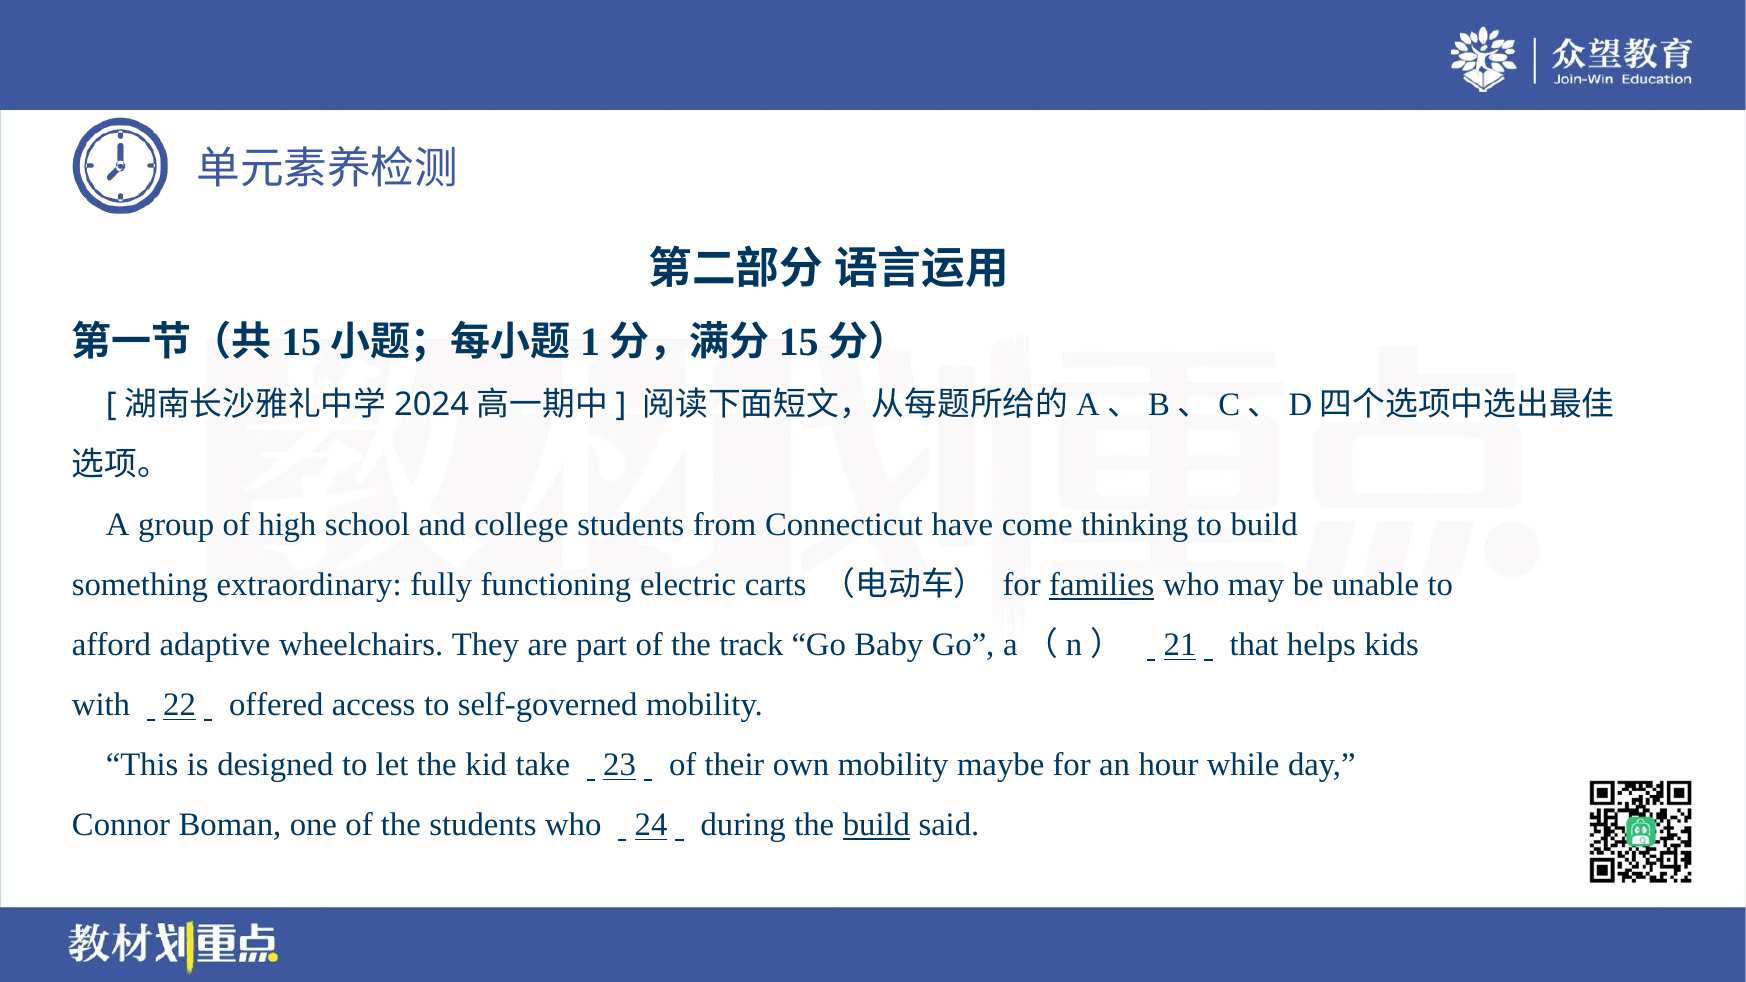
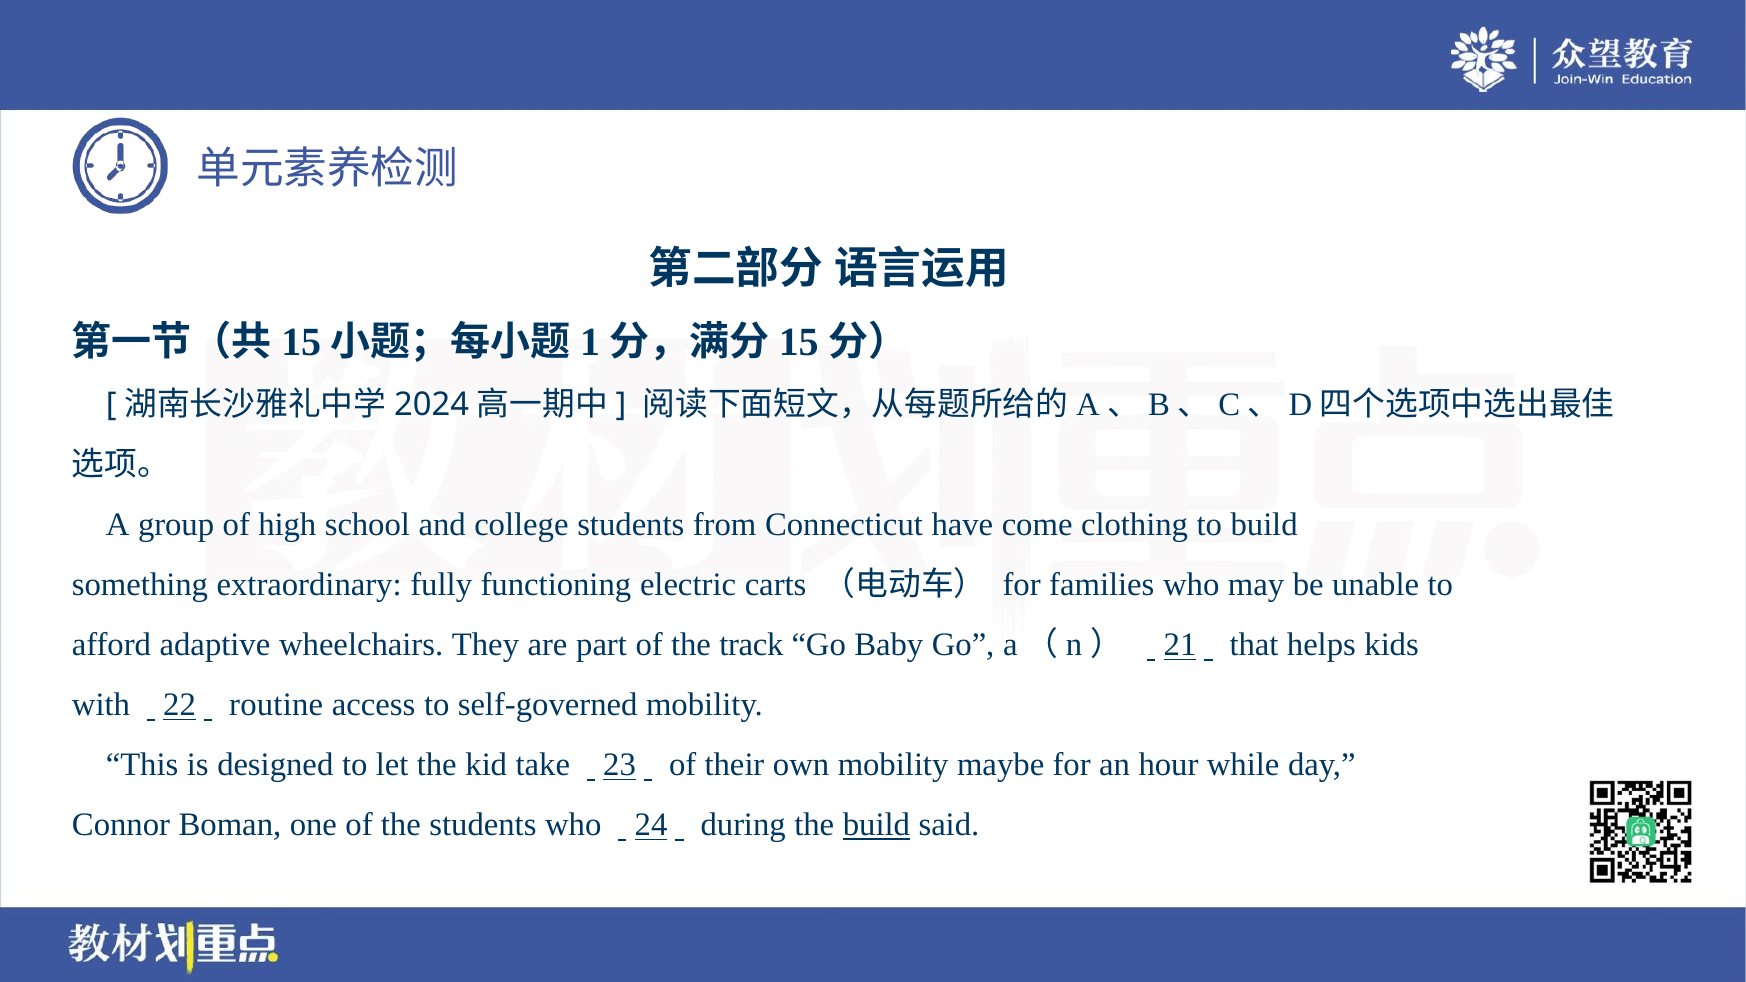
thinking: thinking -> clothing
families underline: present -> none
offered: offered -> routine
